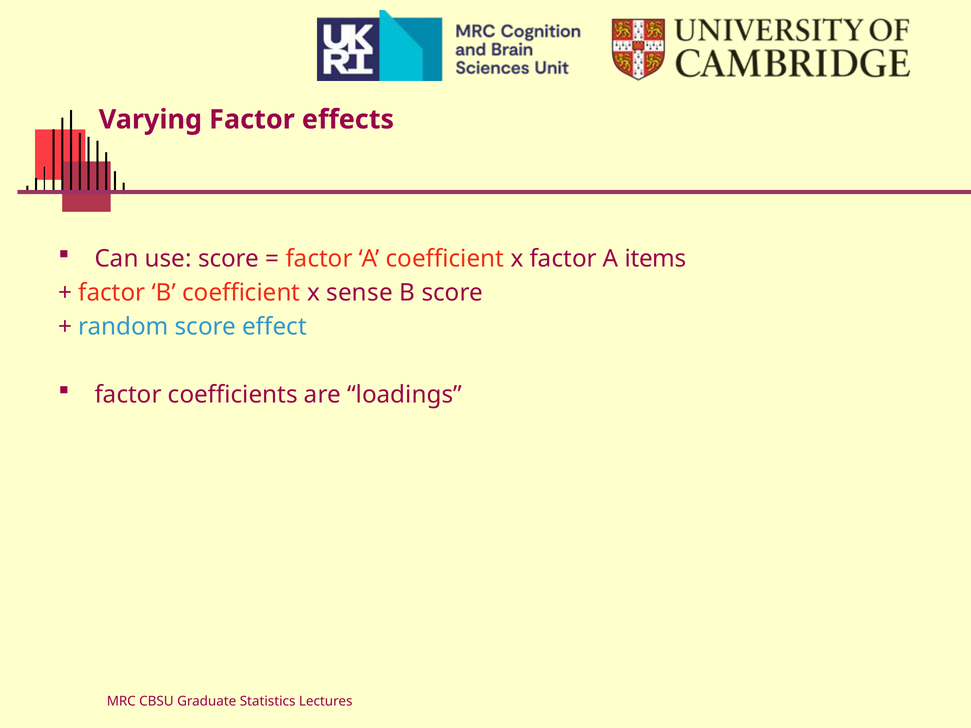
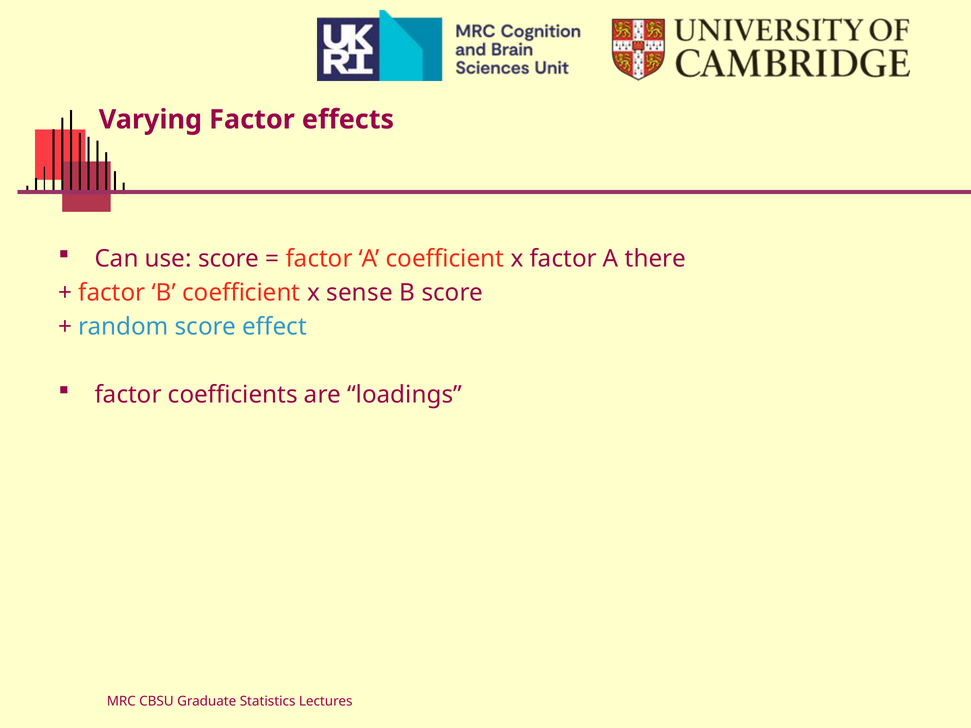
items: items -> there
